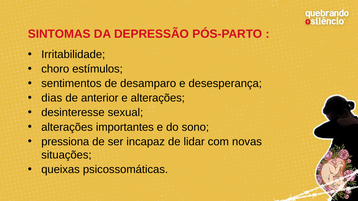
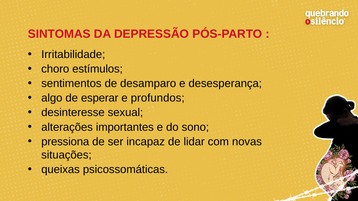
dias: dias -> algo
anterior: anterior -> esperar
e alterações: alterações -> profundos
